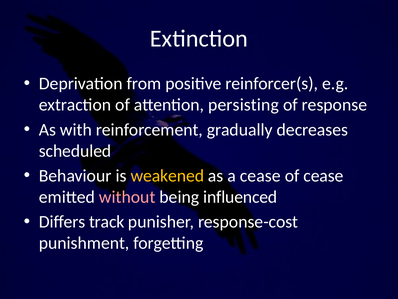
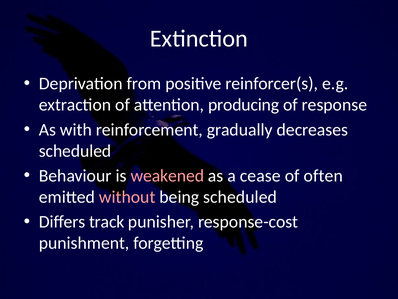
persisting: persisting -> producing
weakened colour: yellow -> pink
of cease: cease -> often
being influenced: influenced -> scheduled
